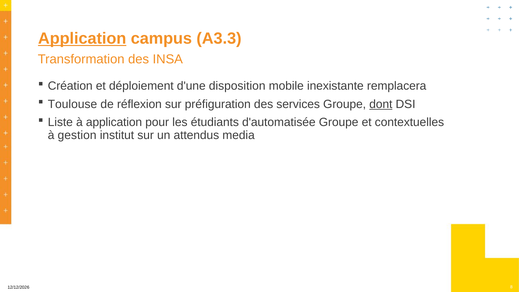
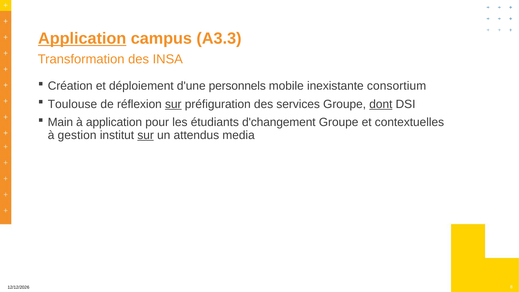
disposition: disposition -> personnels
remplacera: remplacera -> consortium
sur at (173, 104) underline: none -> present
Liste: Liste -> Main
d'automatisée: d'automatisée -> d'changement
sur at (146, 135) underline: none -> present
